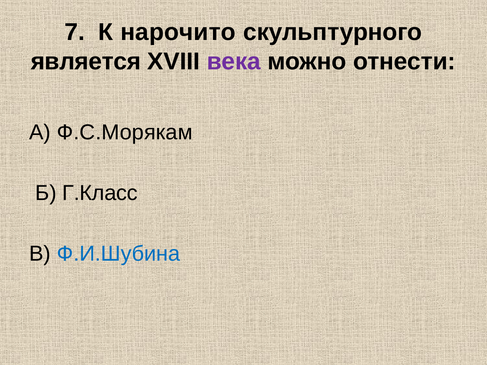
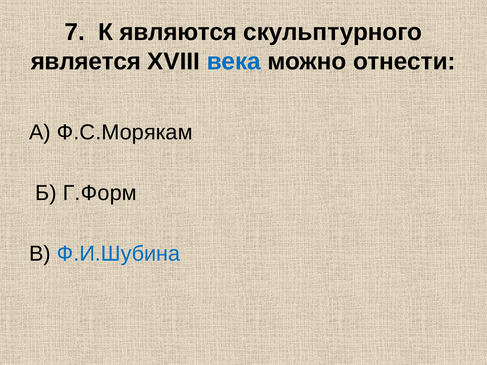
нарочито: нарочито -> являются
века colour: purple -> blue
Г.Класс: Г.Класс -> Г.Форм
